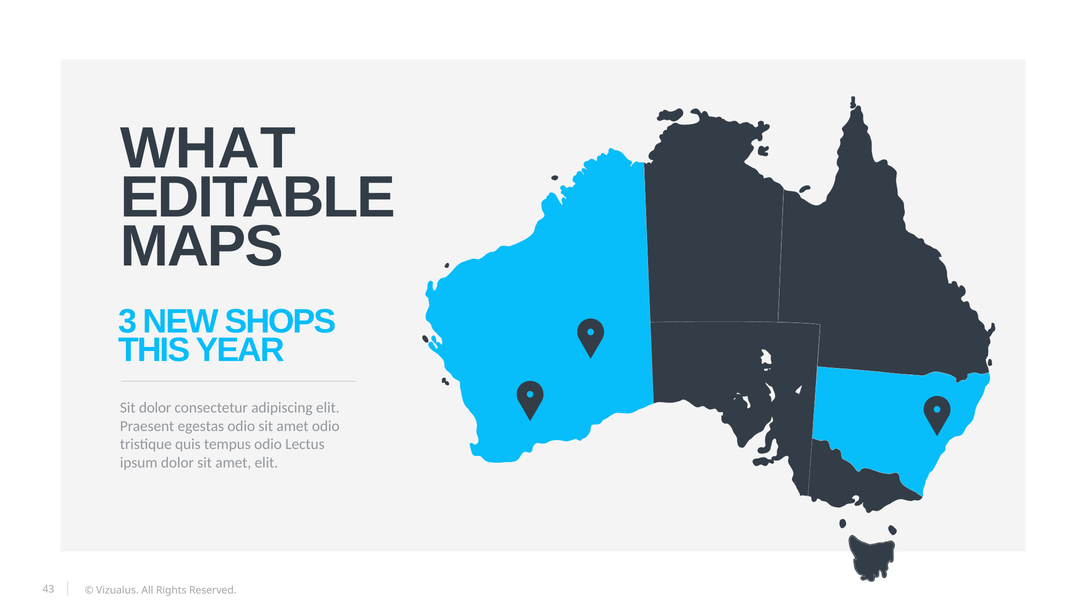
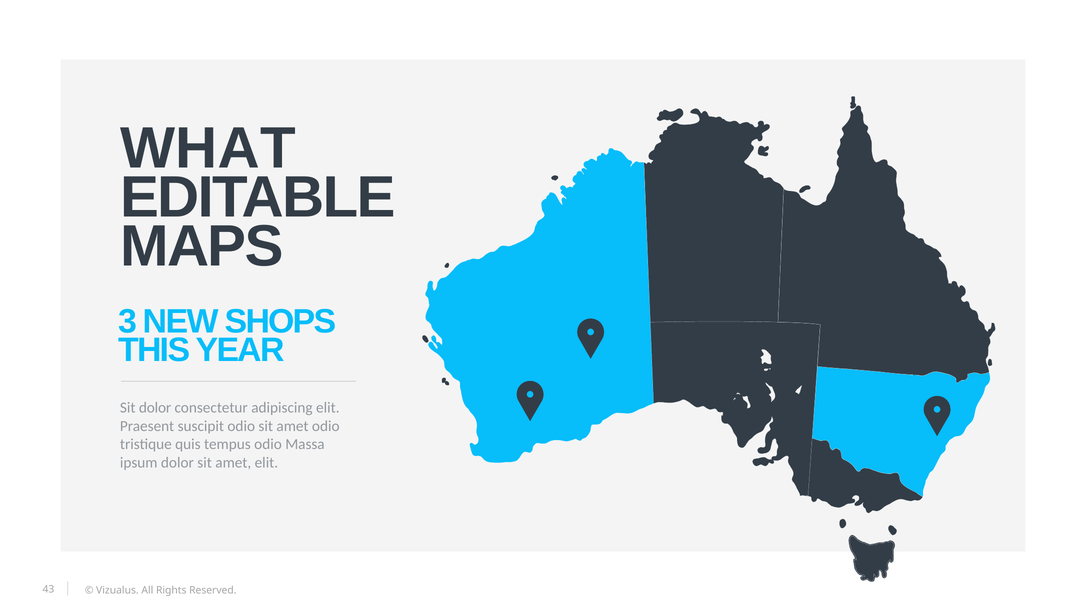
egestas: egestas -> suscipit
Lectus: Lectus -> Massa
